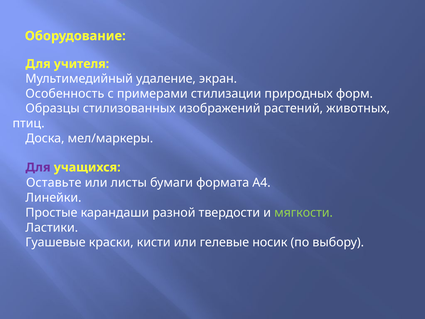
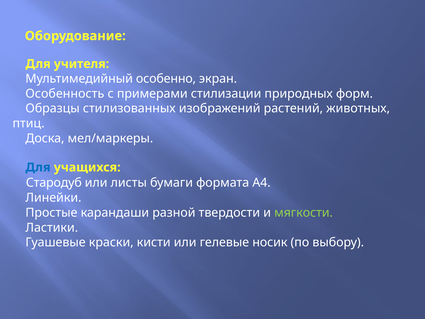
удаление: удаление -> особенно
Для at (38, 167) colour: purple -> blue
Оставьте: Оставьте -> Стародуб
